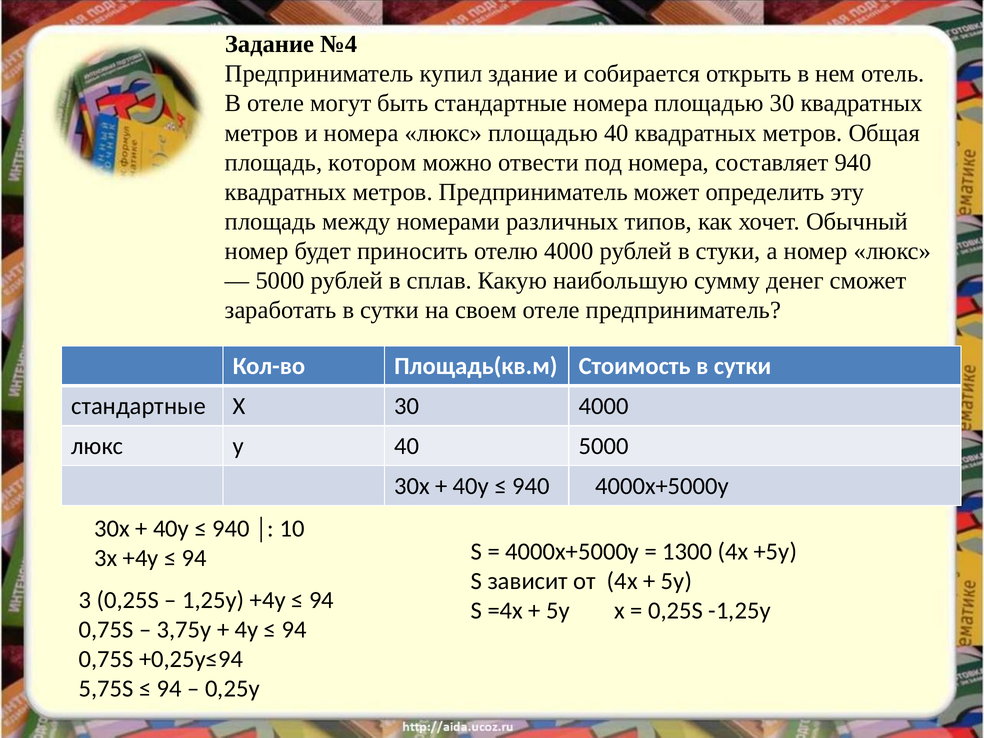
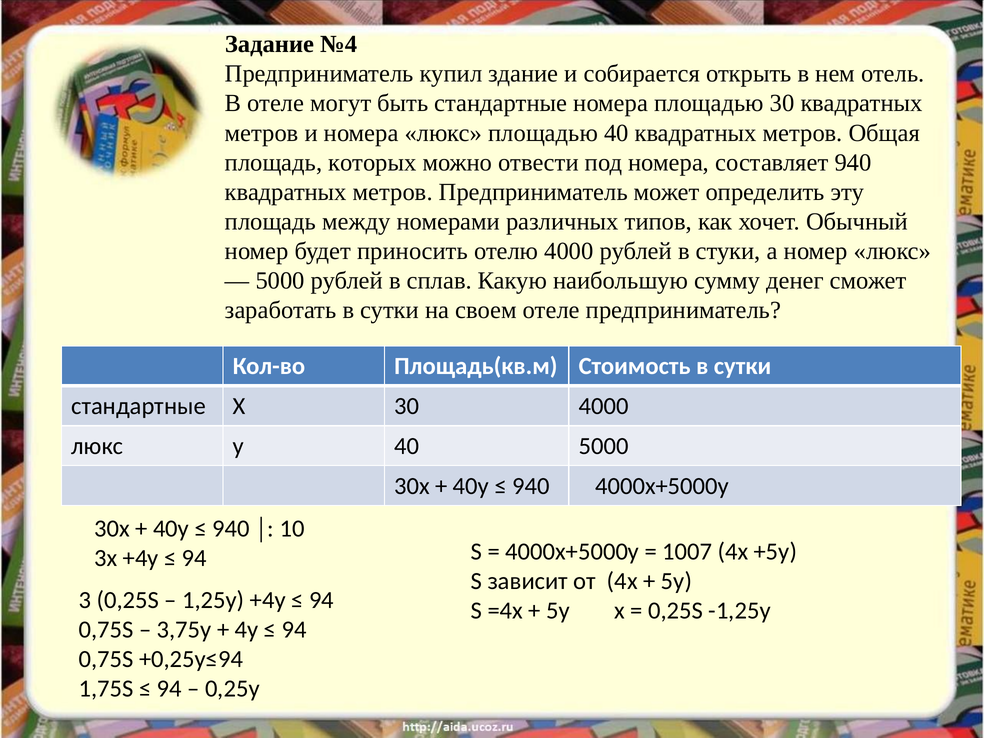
котором: котором -> которых
1300: 1300 -> 1007
5,75S: 5,75S -> 1,75S
